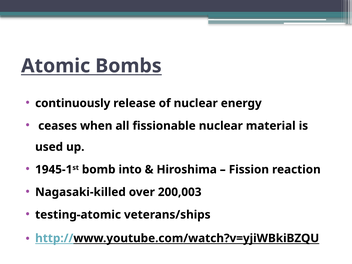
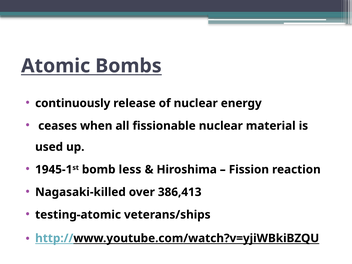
into: into -> less
200,003: 200,003 -> 386,413
